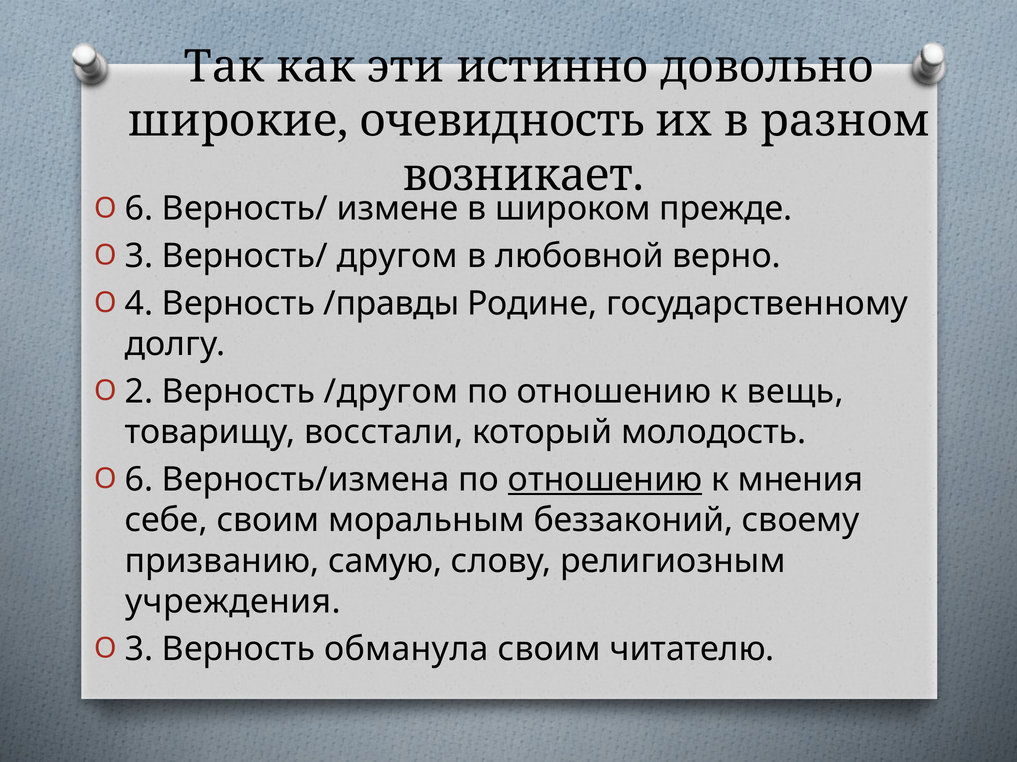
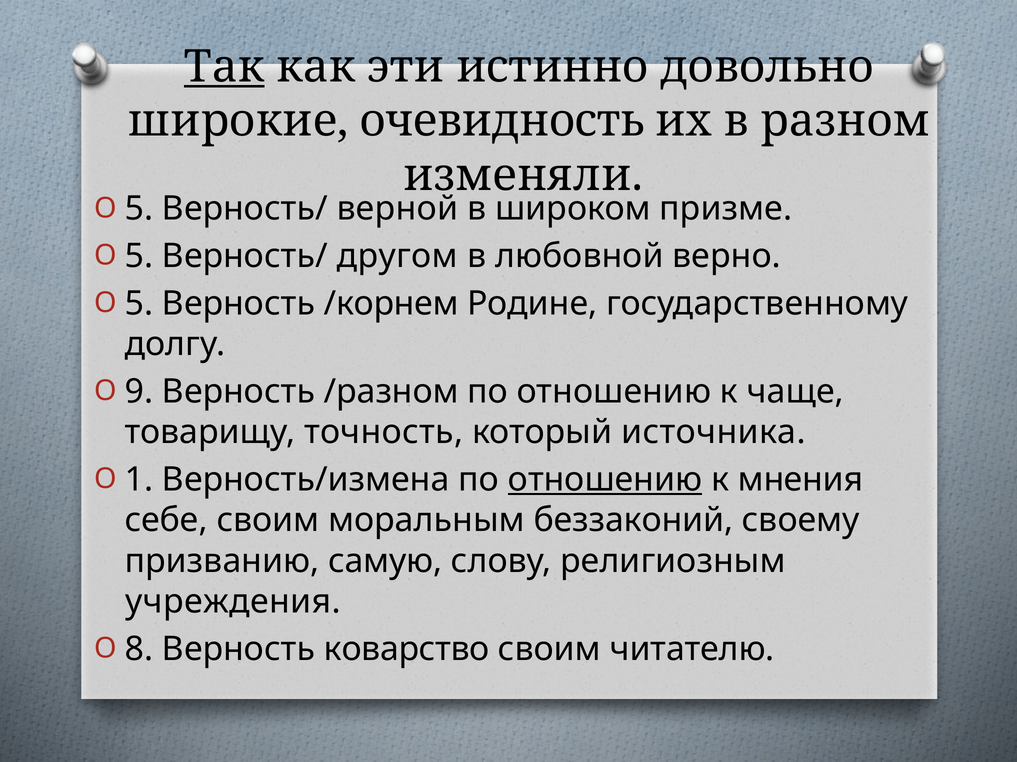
Так underline: none -> present
возникает: возникает -> изменяли
6 at (139, 209): 6 -> 5
измене: измене -> верной
прежде: прежде -> призме
3 at (139, 256): 3 -> 5
4 at (139, 304): 4 -> 5
/правды: /правды -> /корнем
2: 2 -> 9
/другом: /другом -> /разном
вещь: вещь -> чаще
восстали: восстали -> точность
молодость: молодость -> источника
6 at (139, 480): 6 -> 1
3 at (139, 650): 3 -> 8
обманула: обманула -> коварство
